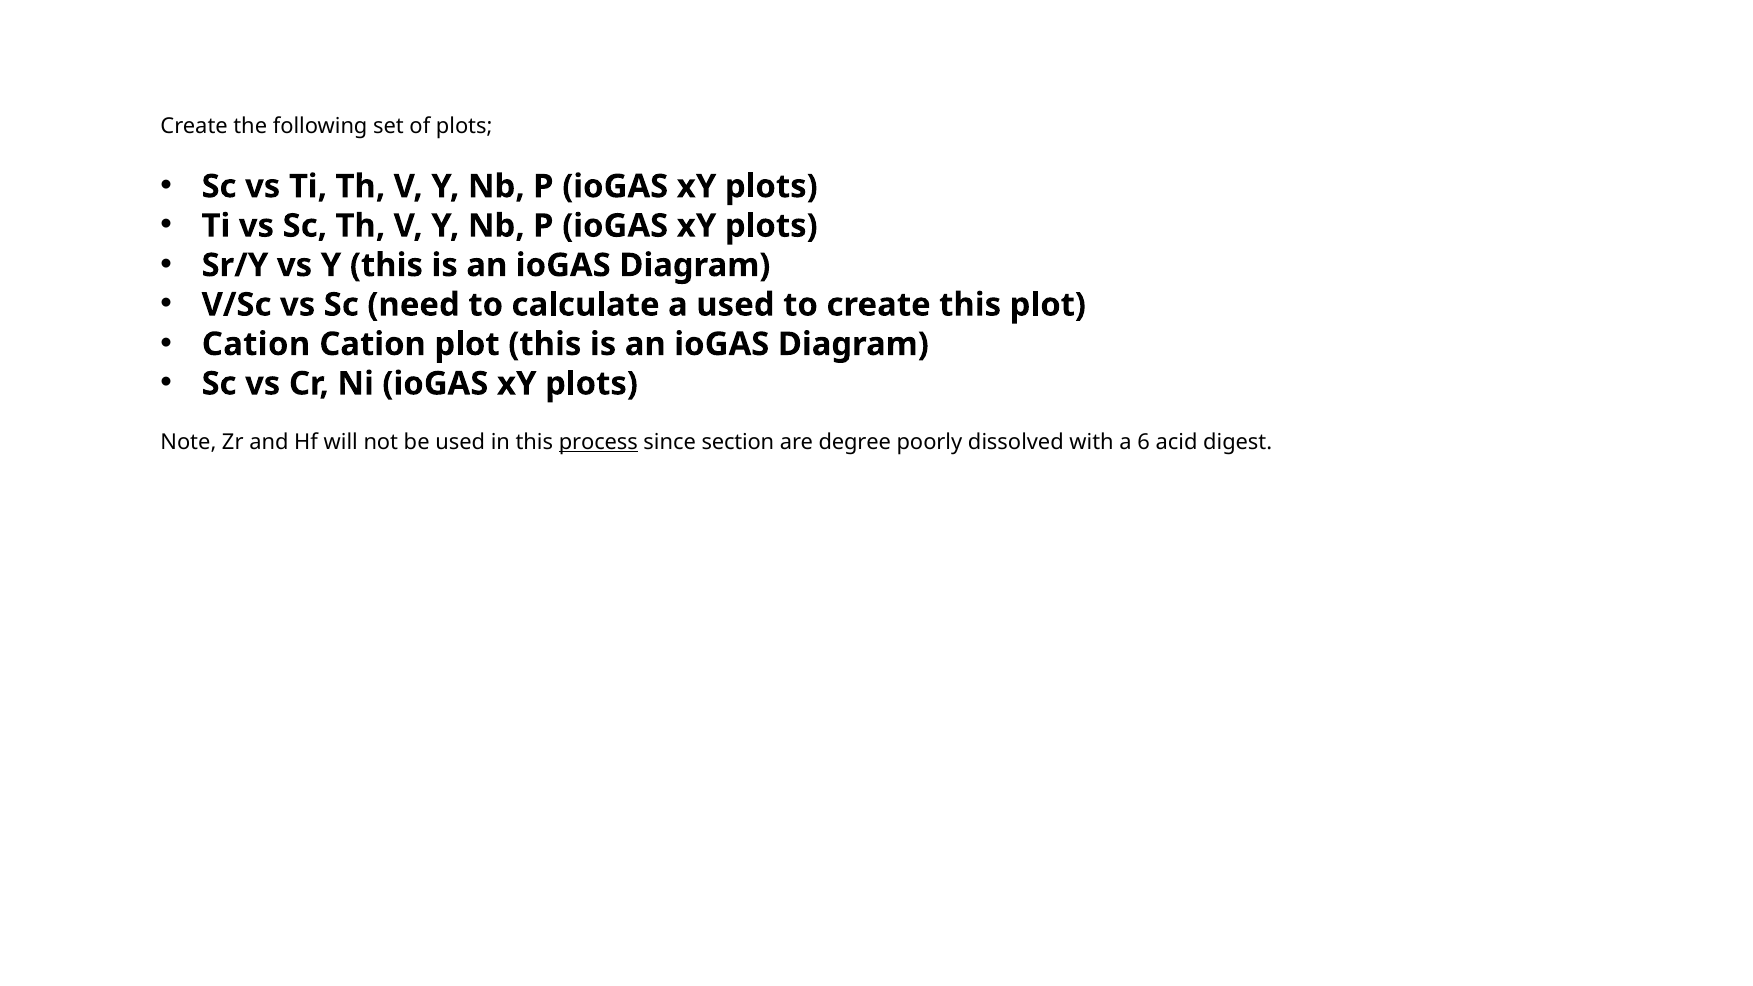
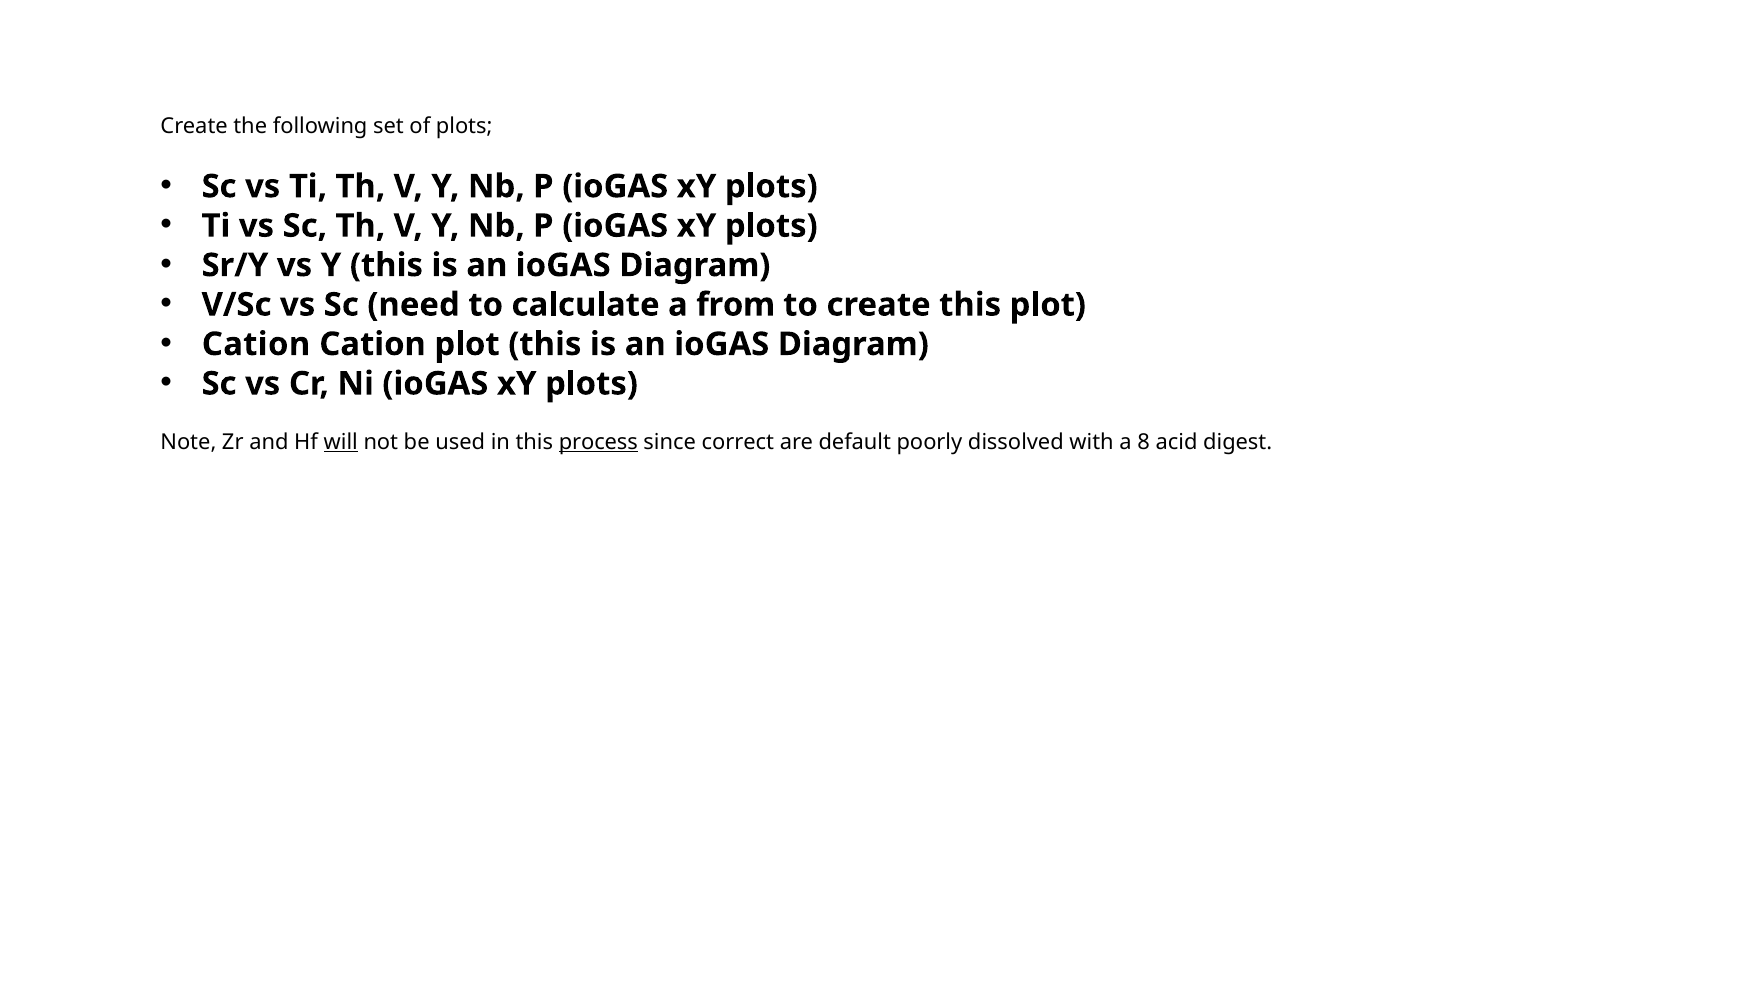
a used: used -> from
will underline: none -> present
section: section -> correct
degree: degree -> default
6: 6 -> 8
